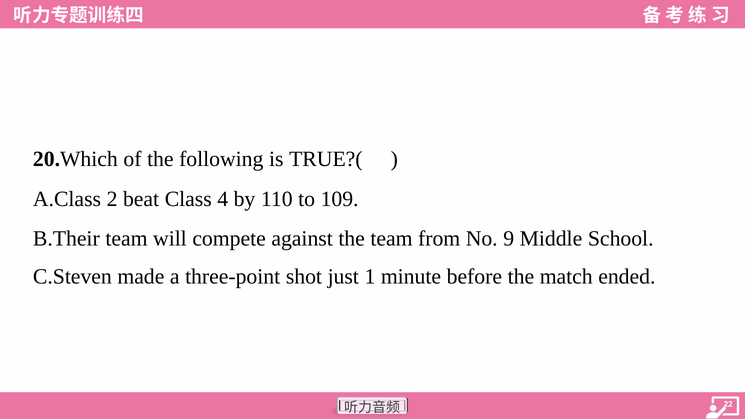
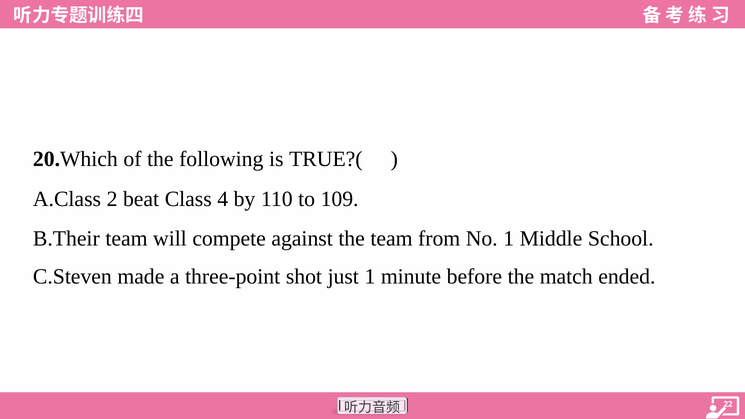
No 9: 9 -> 1
